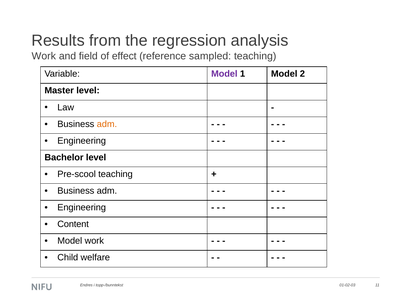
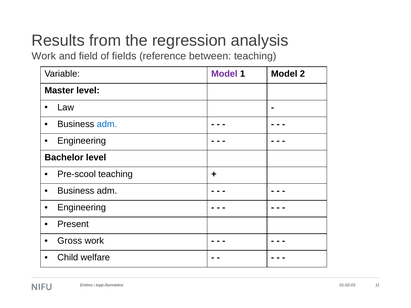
effect: effect -> fields
sampled: sampled -> between
adm at (107, 124) colour: orange -> blue
Content: Content -> Present
Model at (70, 241): Model -> Gross
